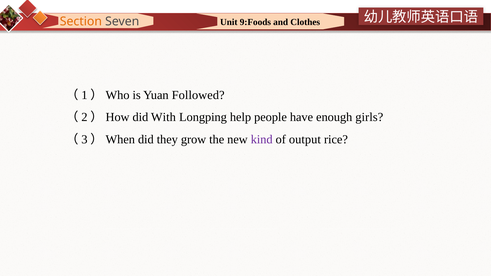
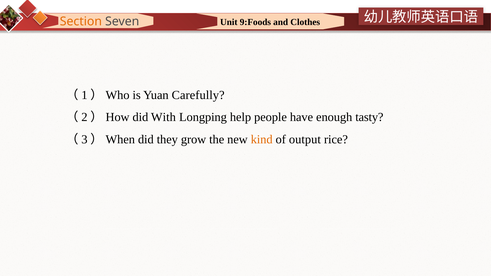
Followed: Followed -> Carefully
girls: girls -> tasty
kind colour: purple -> orange
